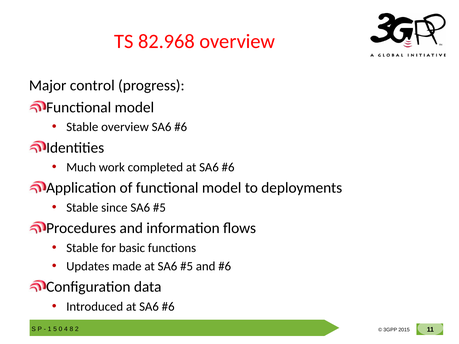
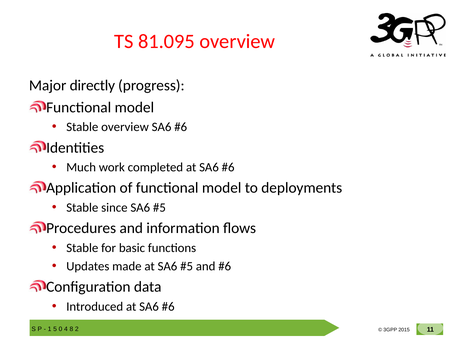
82.968: 82.968 -> 81.095
control: control -> directly
